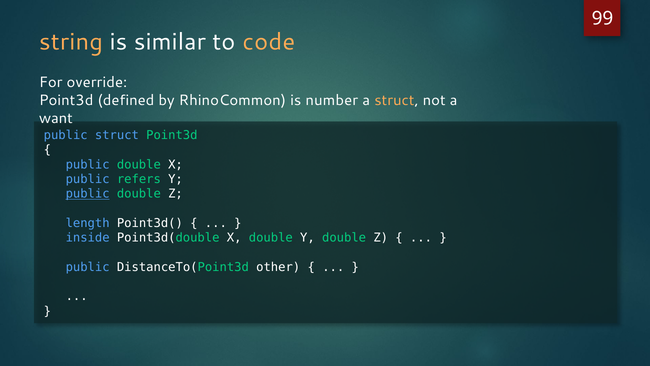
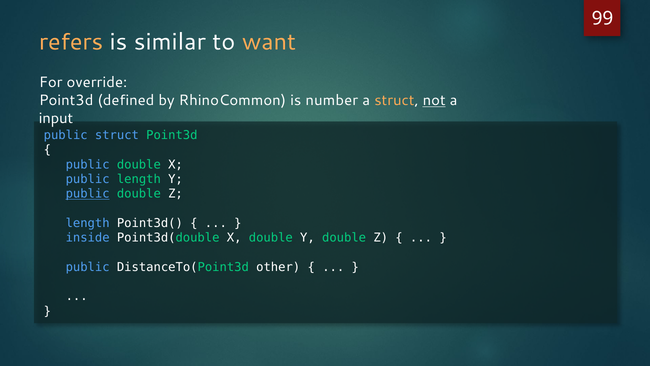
string: string -> refers
code: code -> want
not underline: none -> present
want: want -> input
public refers: refers -> length
